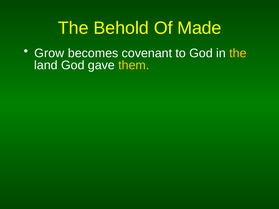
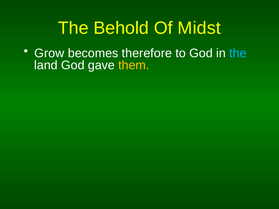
Made: Made -> Midst
covenant: covenant -> therefore
the at (238, 53) colour: yellow -> light blue
